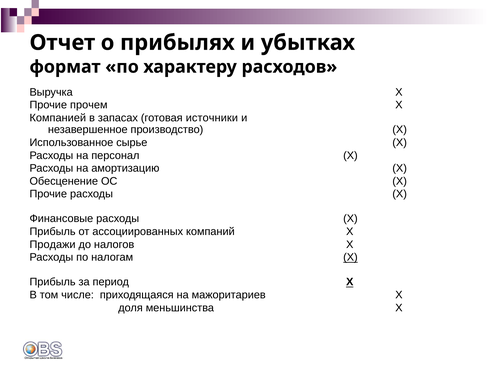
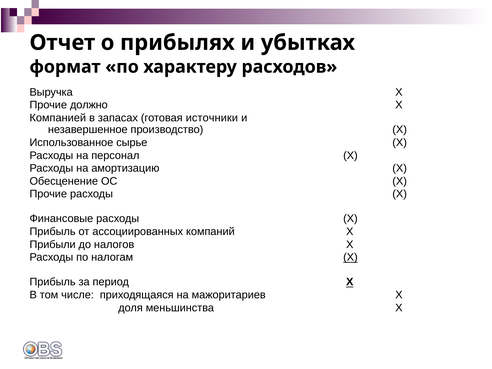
прочем: прочем -> должно
Продажи: Продажи -> Прибыли
